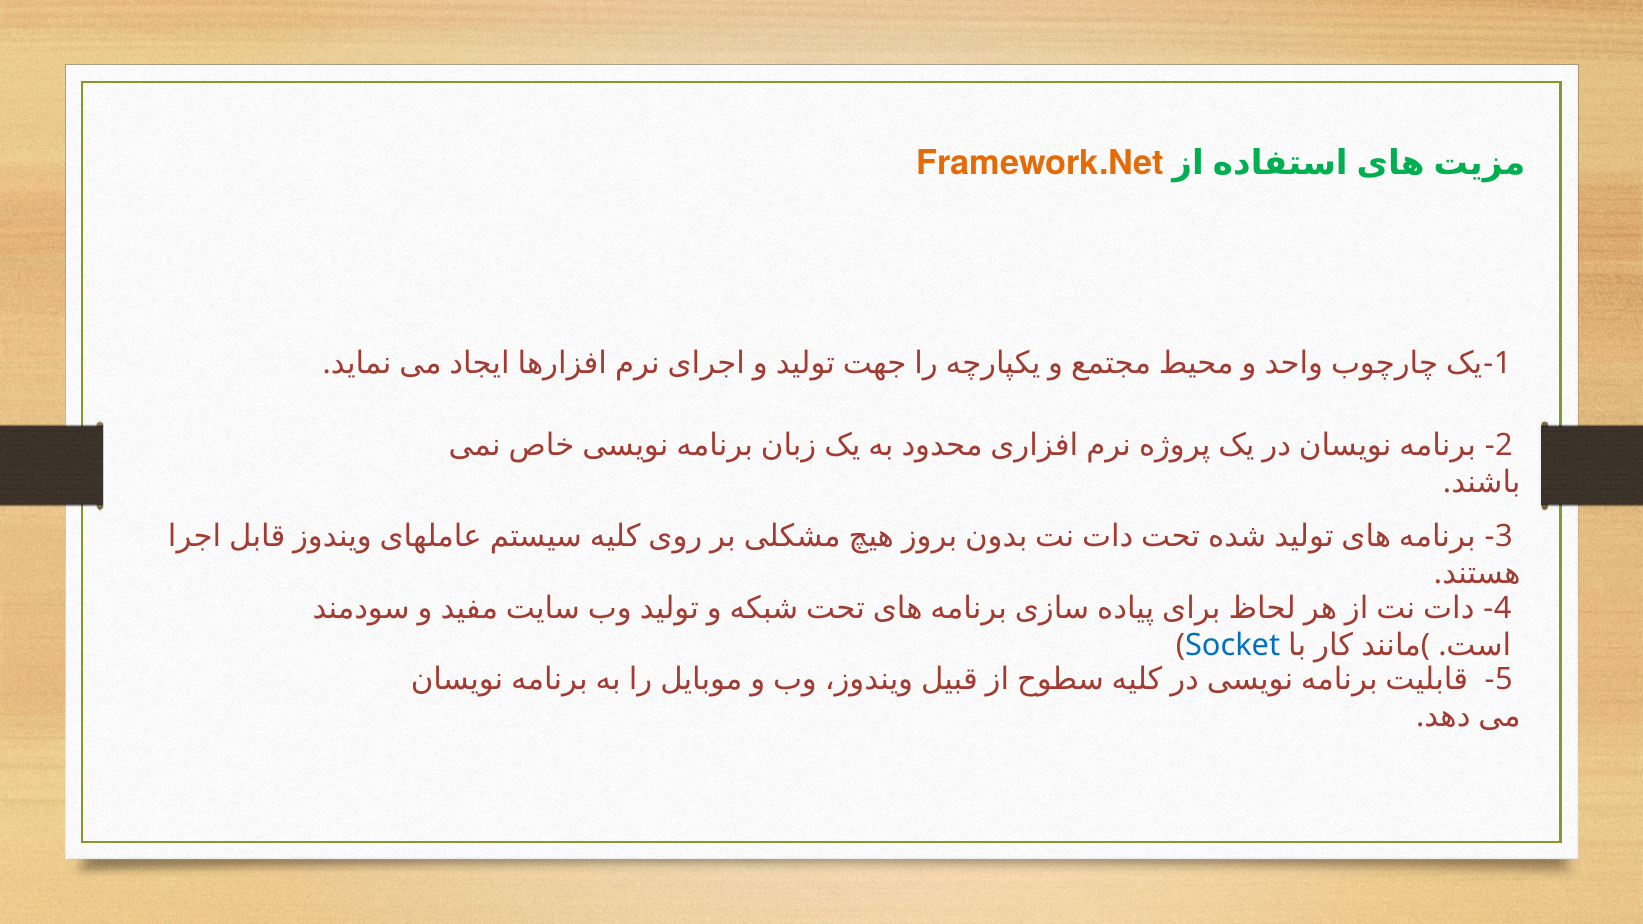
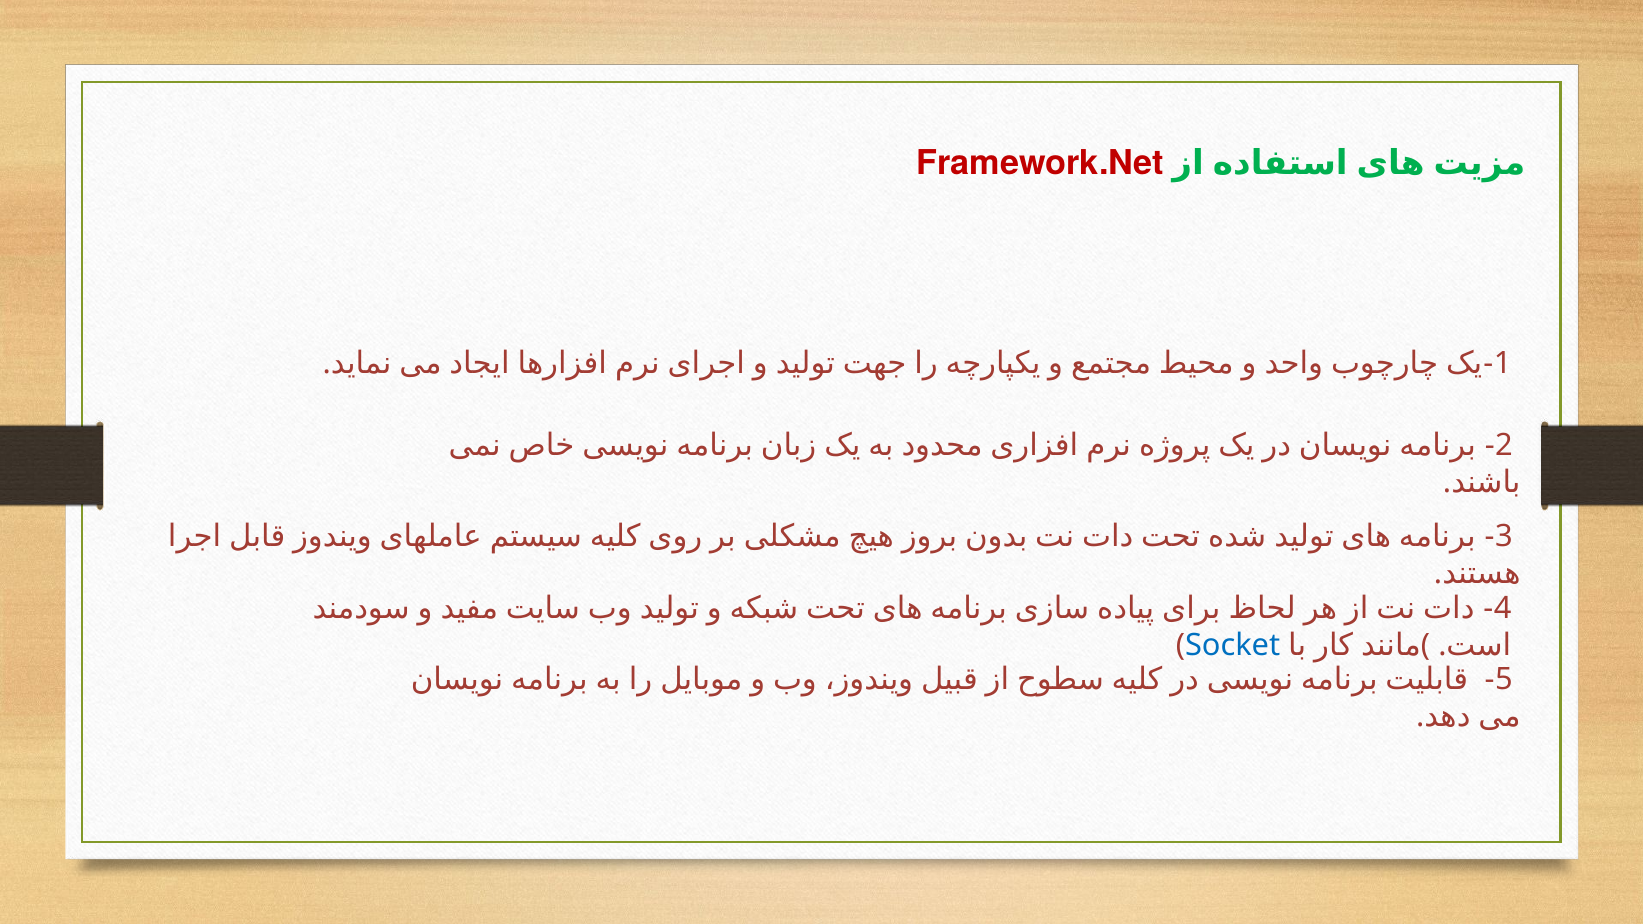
Framework.Net colour: orange -> red
